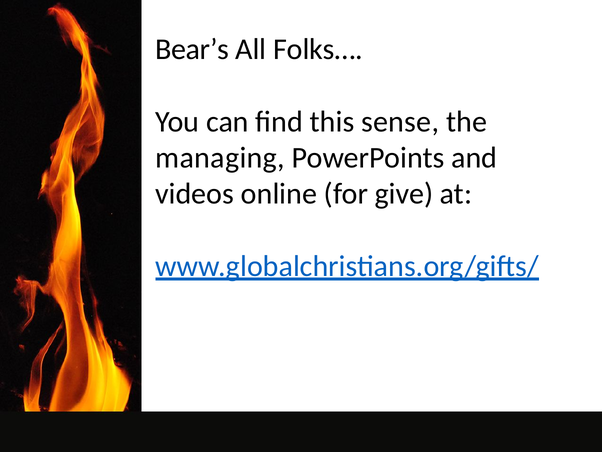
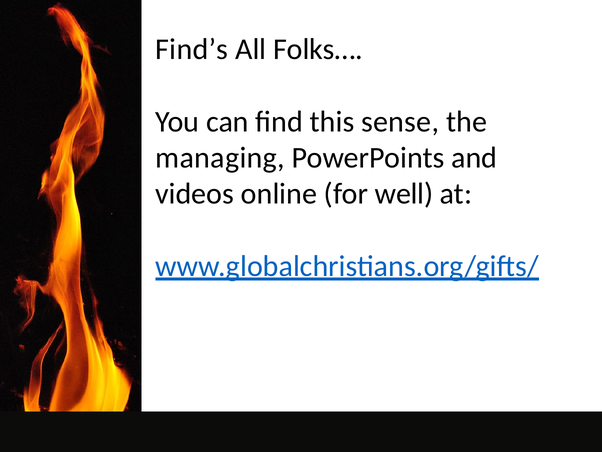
Bear’s: Bear’s -> Find’s
give: give -> well
